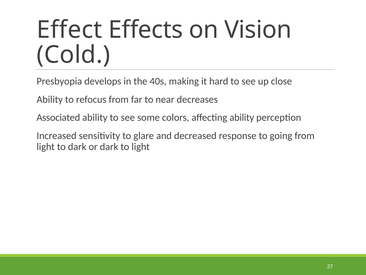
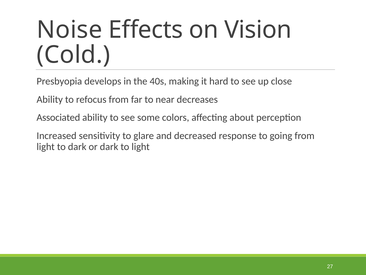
Effect: Effect -> Noise
affecting ability: ability -> about
